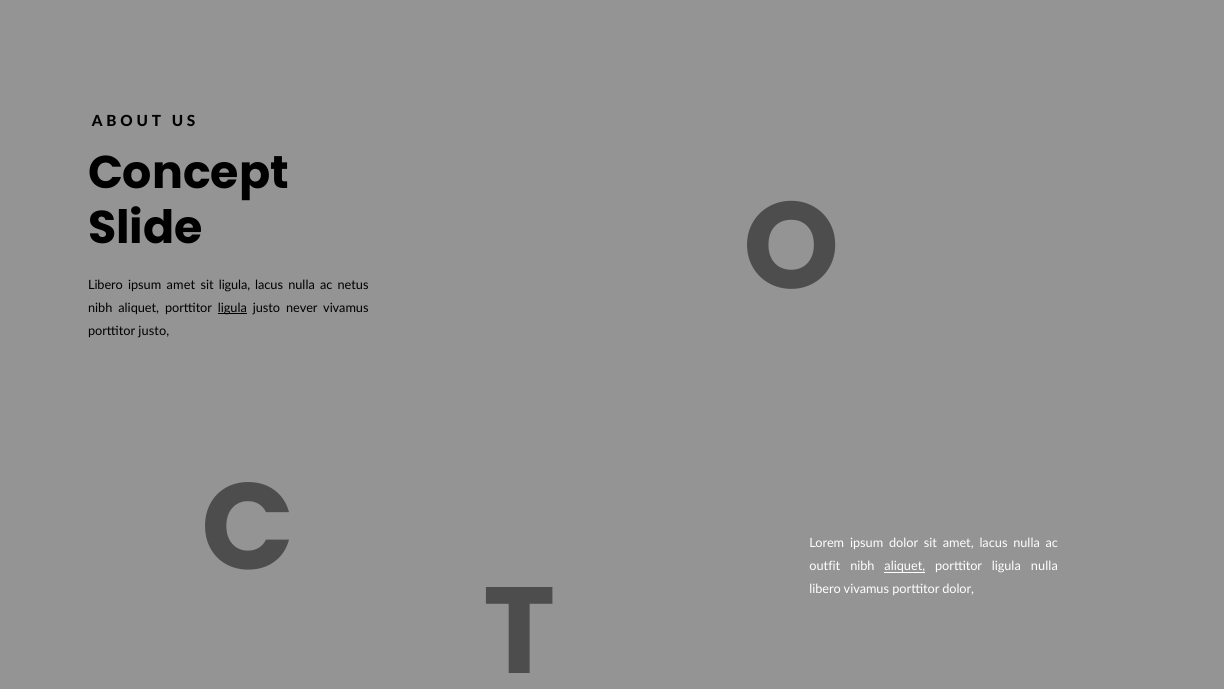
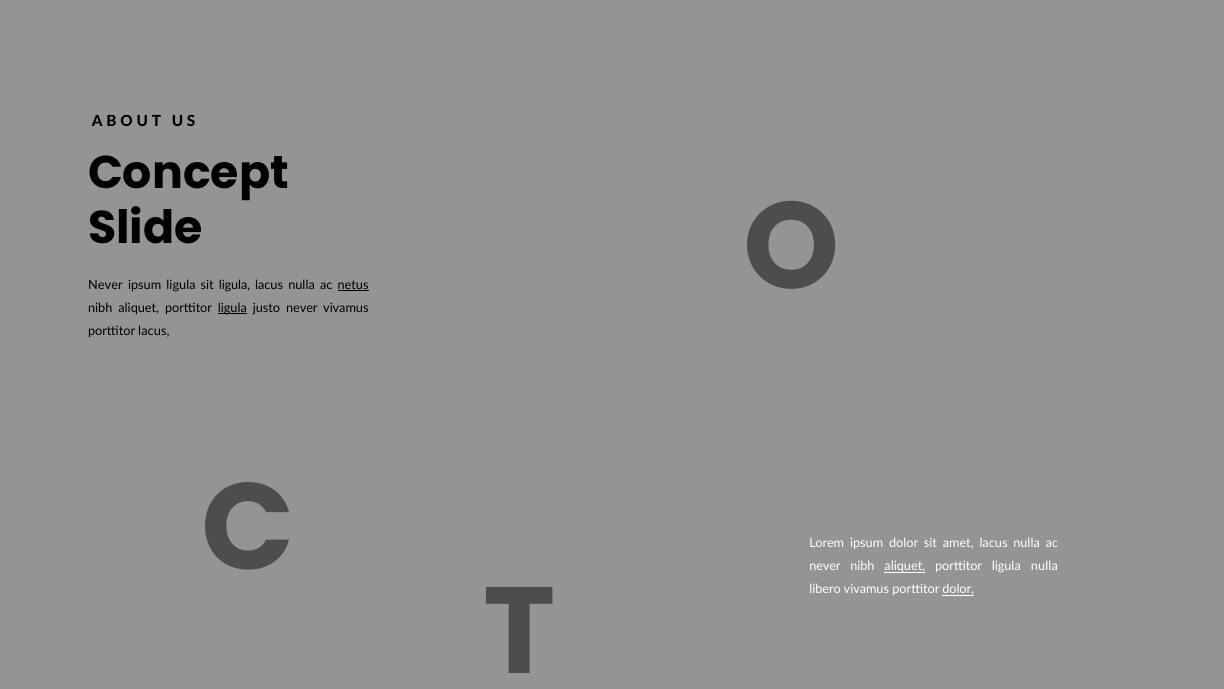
Libero at (106, 285): Libero -> Never
ipsum amet: amet -> ligula
netus underline: none -> present
porttitor justo: justo -> lacus
outfit at (825, 566): outfit -> never
dolor at (958, 589) underline: none -> present
